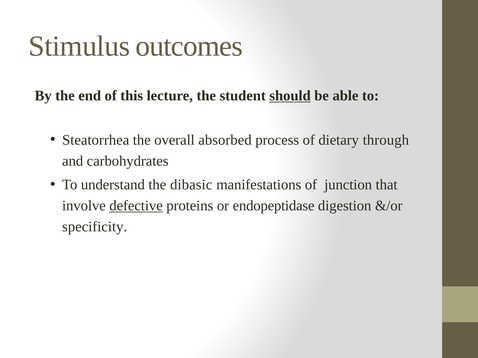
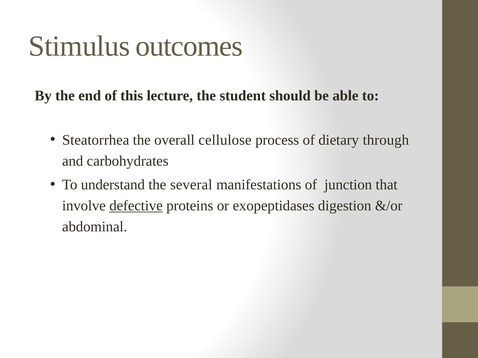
should underline: present -> none
absorbed: absorbed -> cellulose
dibasic: dibasic -> several
endopeptidase: endopeptidase -> exopeptidases
specificity: specificity -> abdominal
